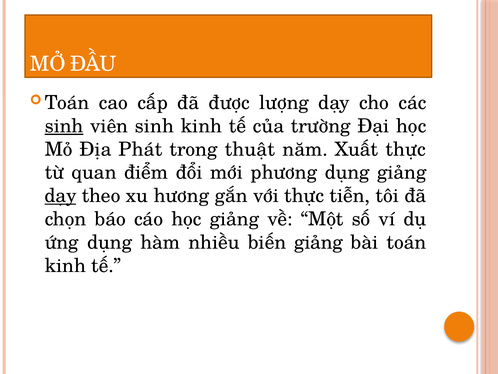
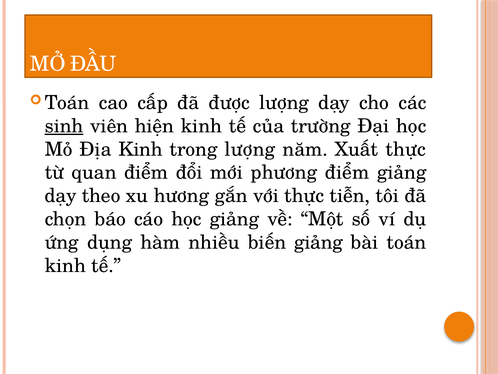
viên sinh: sinh -> hiện
Địa Phát: Phát -> Kinh
trong thuật: thuật -> lượng
phương dụng: dụng -> điểm
dạy at (61, 196) underline: present -> none
